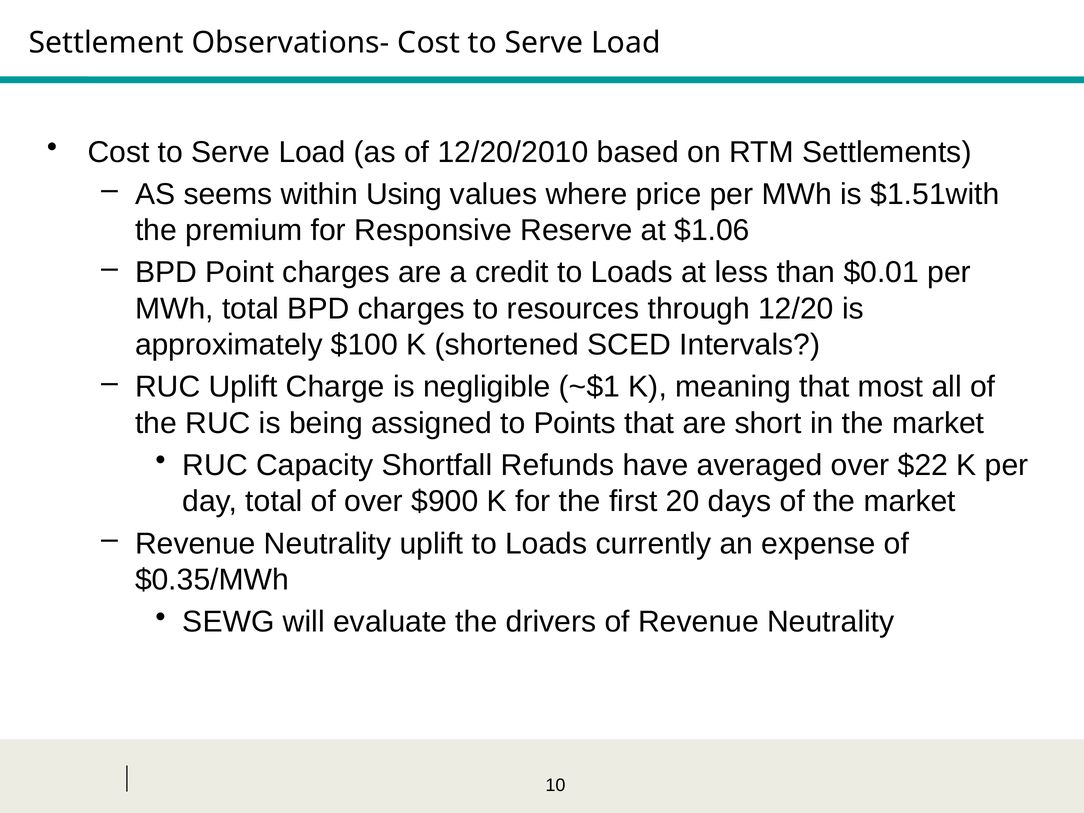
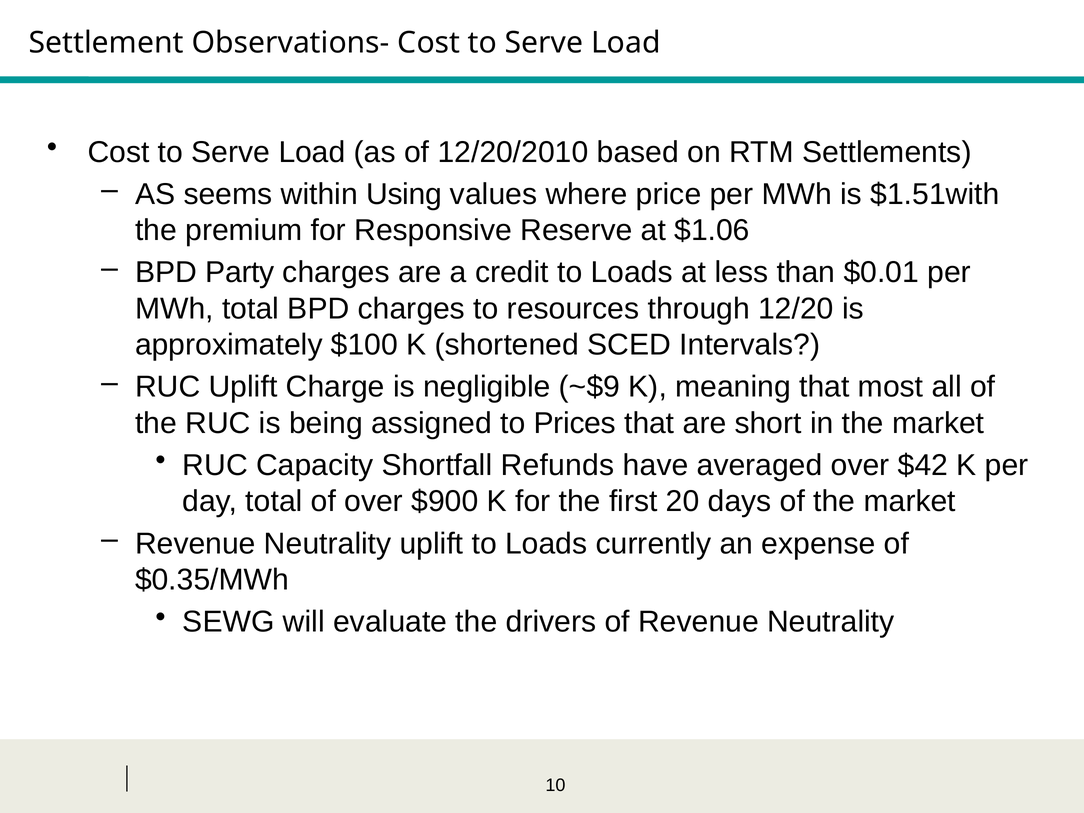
Point: Point -> Party
~$1: ~$1 -> ~$9
Points: Points -> Prices
$22: $22 -> $42
